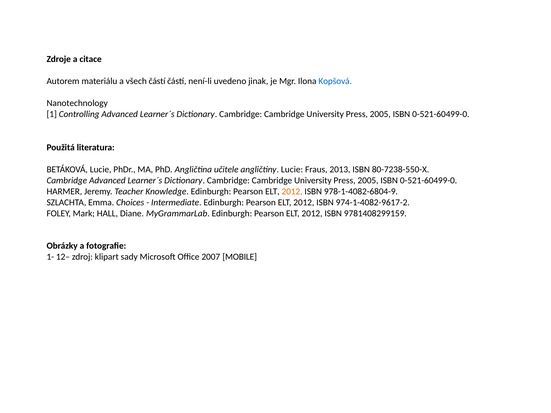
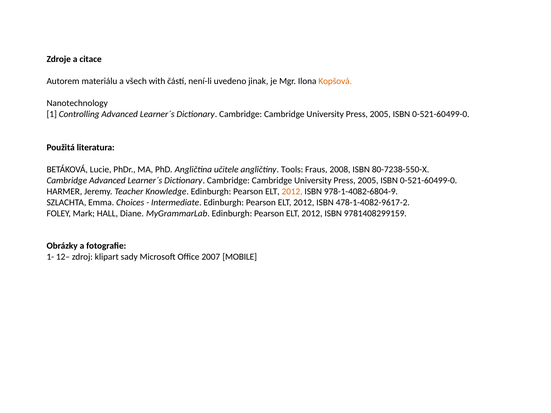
všech částí: částí -> with
Kopšová colour: blue -> orange
angličtiny Lucie: Lucie -> Tools
2013: 2013 -> 2008
974-1-4082-9617-2: 974-1-4082-9617-2 -> 478-1-4082-9617-2
